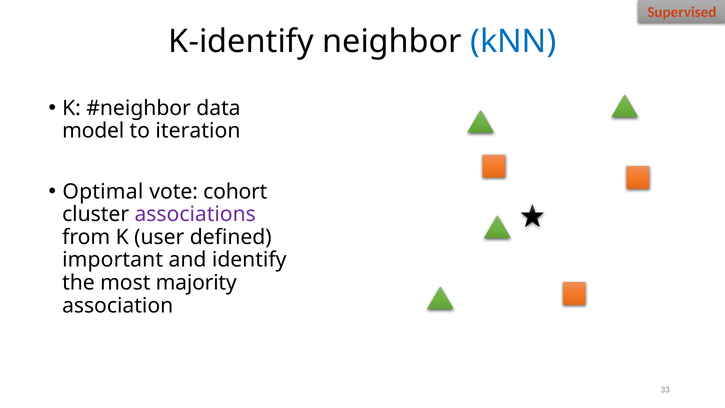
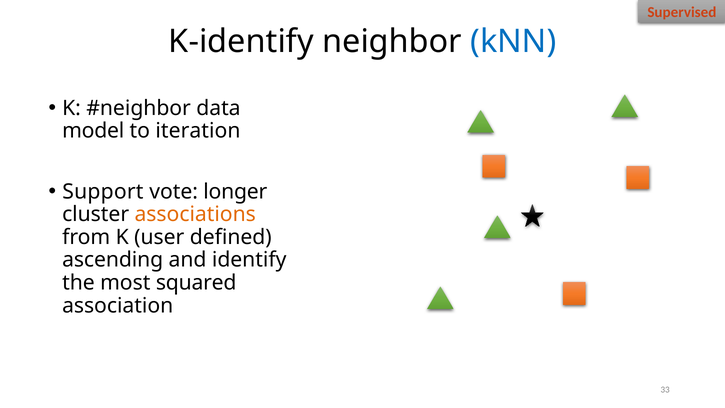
Optimal: Optimal -> Support
cohort: cohort -> longer
associations colour: purple -> orange
important: important -> ascending
majority: majority -> squared
